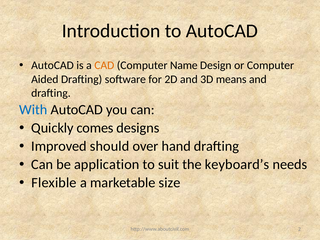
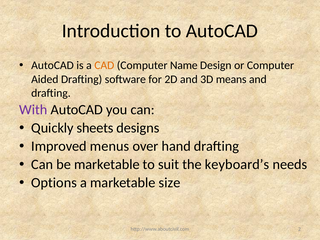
With colour: blue -> purple
comes: comes -> sheets
should: should -> menus
be application: application -> marketable
Flexible: Flexible -> Options
